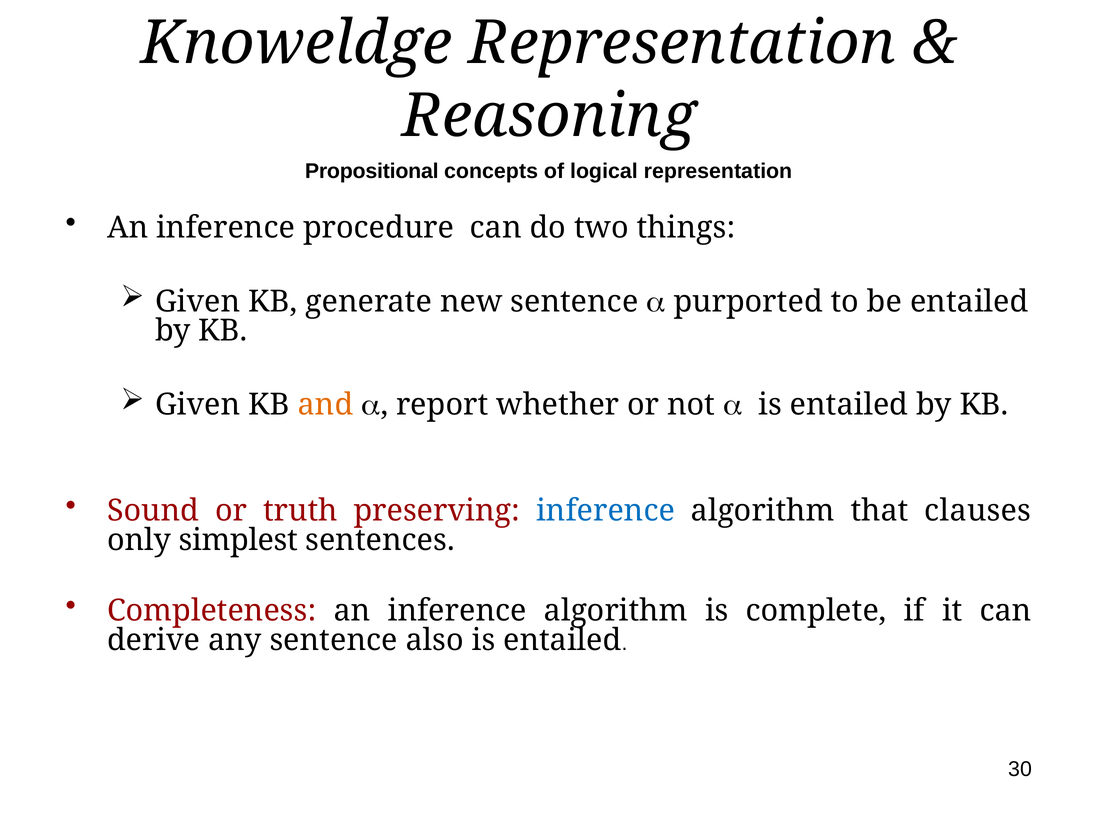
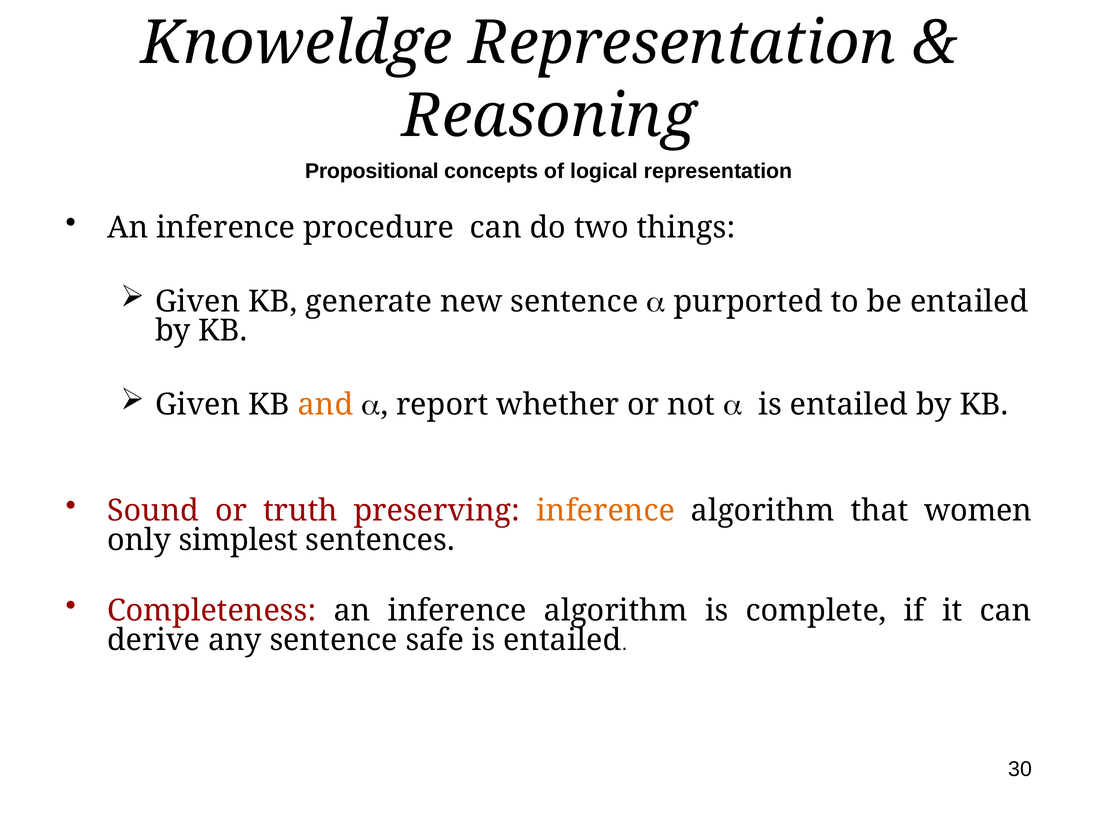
inference at (606, 511) colour: blue -> orange
clauses: clauses -> women
also: also -> safe
